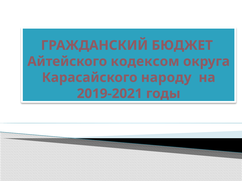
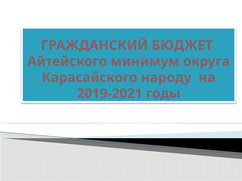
кодексом: кодексом -> минимум
